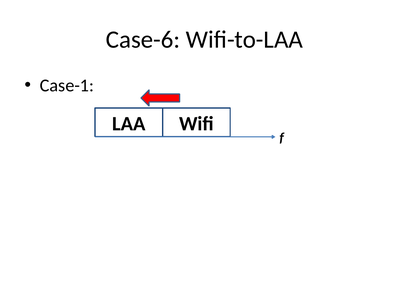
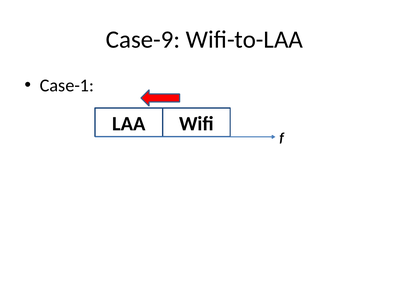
Case-6: Case-6 -> Case-9
